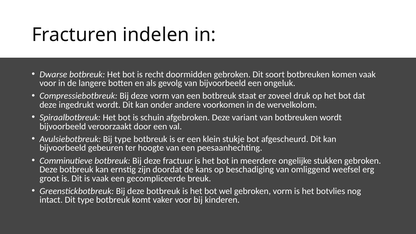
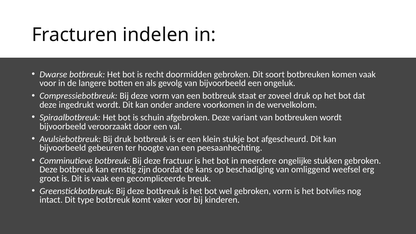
Bij type: type -> druk
